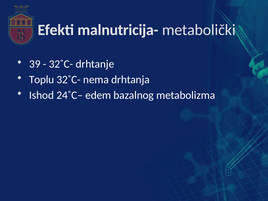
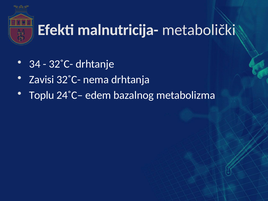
39: 39 -> 34
Toplu: Toplu -> Zavisi
Ishod: Ishod -> Toplu
